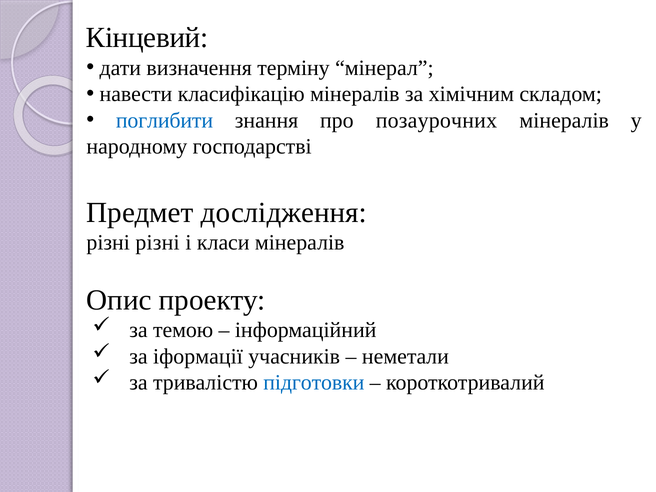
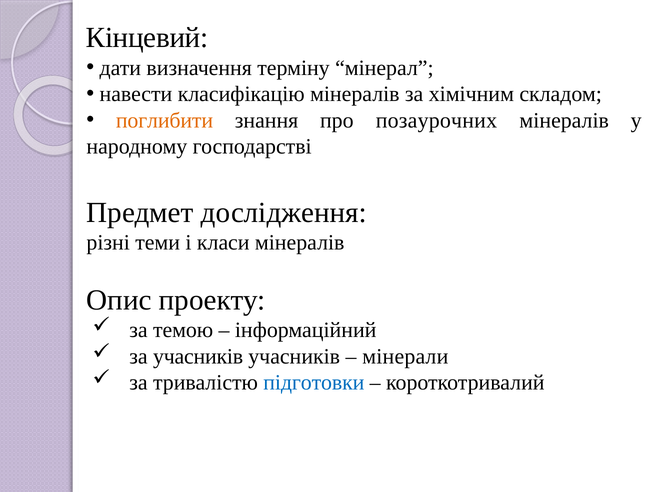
поглибити colour: blue -> orange
різні різні: різні -> теми
за іформації: іформації -> учасників
неметали: неметали -> мінерали
